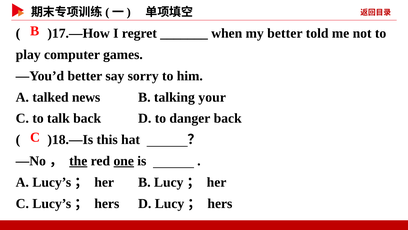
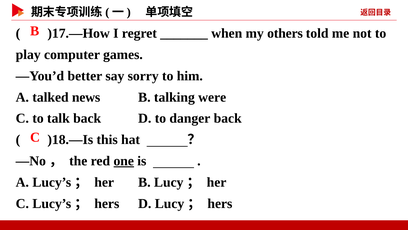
my better: better -> others
your: your -> were
the underline: present -> none
